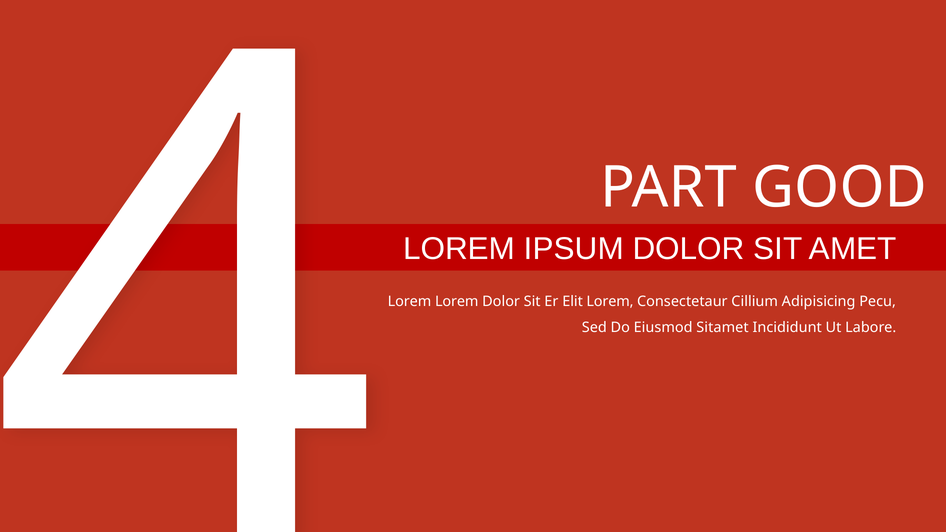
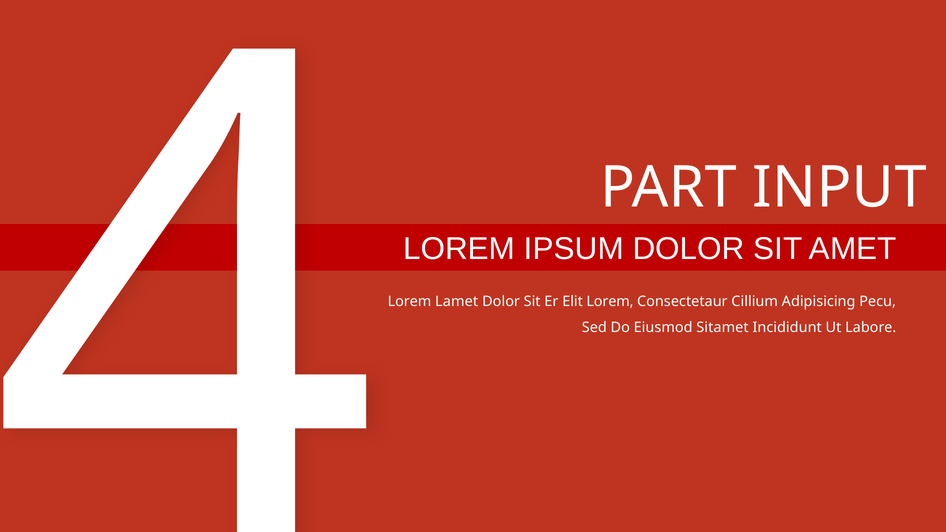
GOOD: GOOD -> INPUT
Lorem Lorem: Lorem -> Lamet
